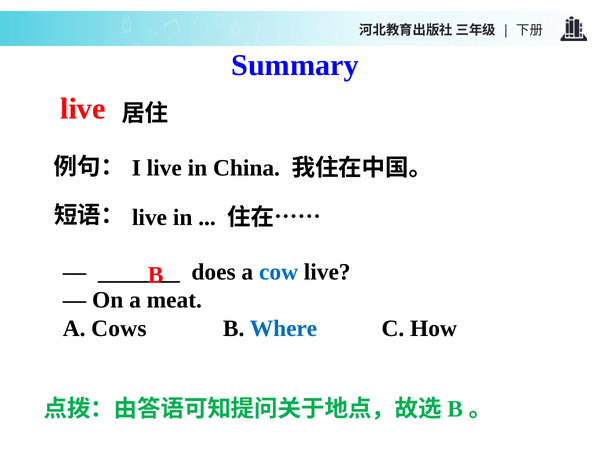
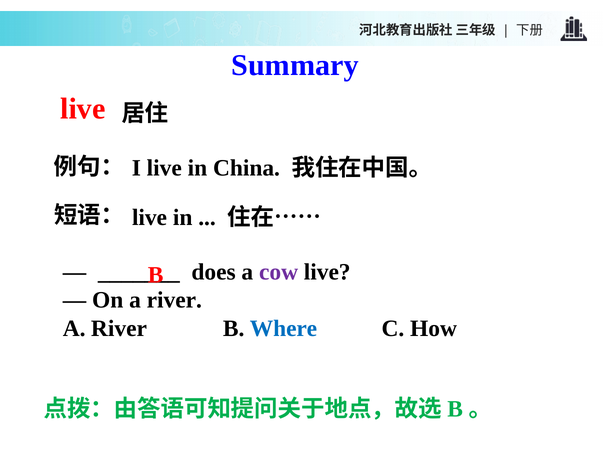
cow colour: blue -> purple
On a meat: meat -> river
Cows at (119, 329): Cows -> River
